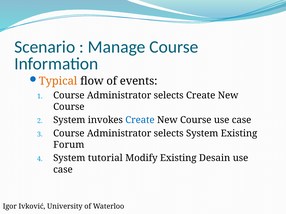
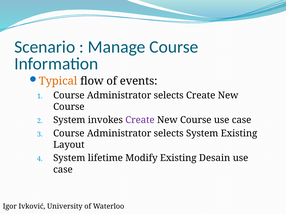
Create at (140, 120) colour: blue -> purple
Forum: Forum -> Layout
tutorial: tutorial -> lifetime
